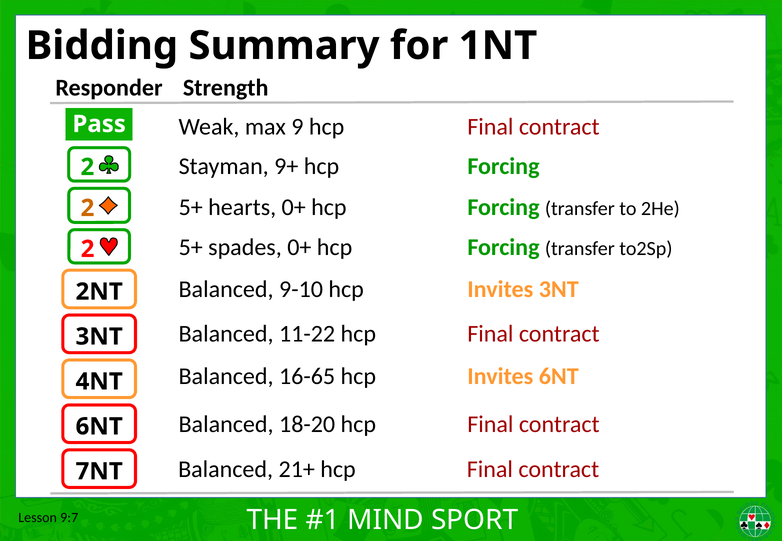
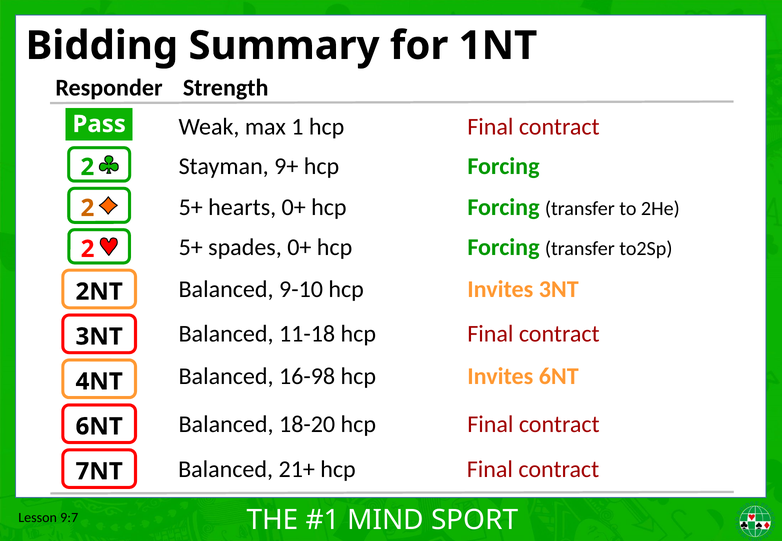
9: 9 -> 1
11-22: 11-22 -> 11-18
16-65: 16-65 -> 16-98
